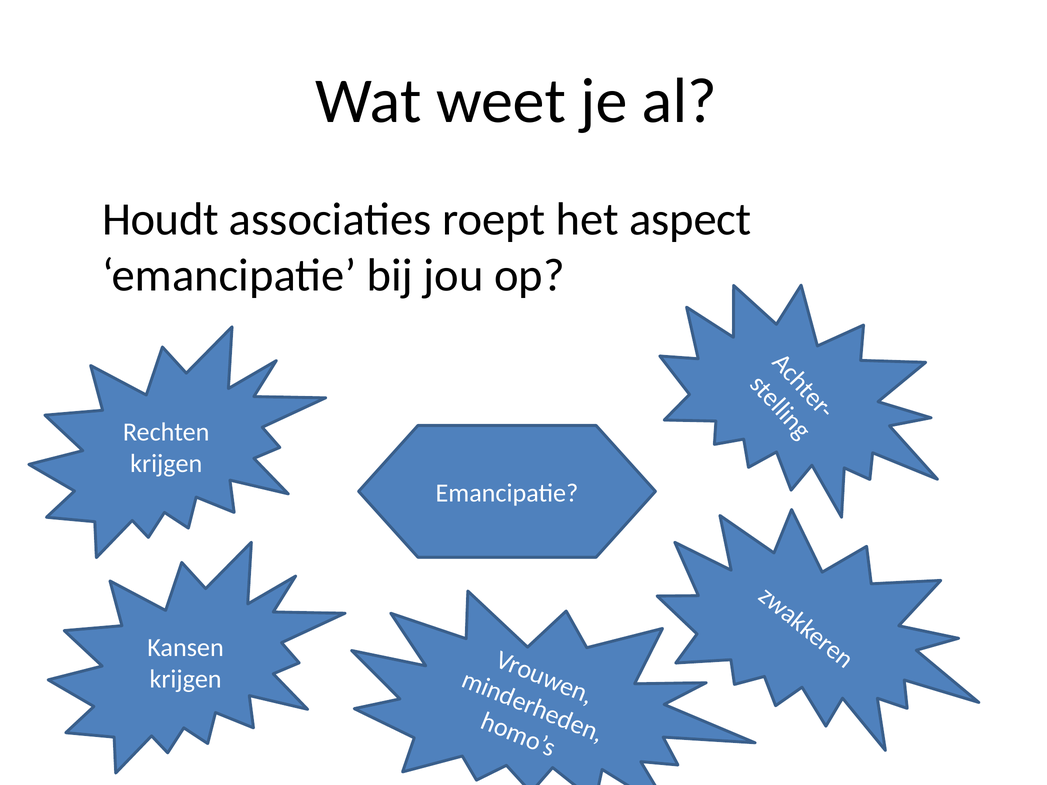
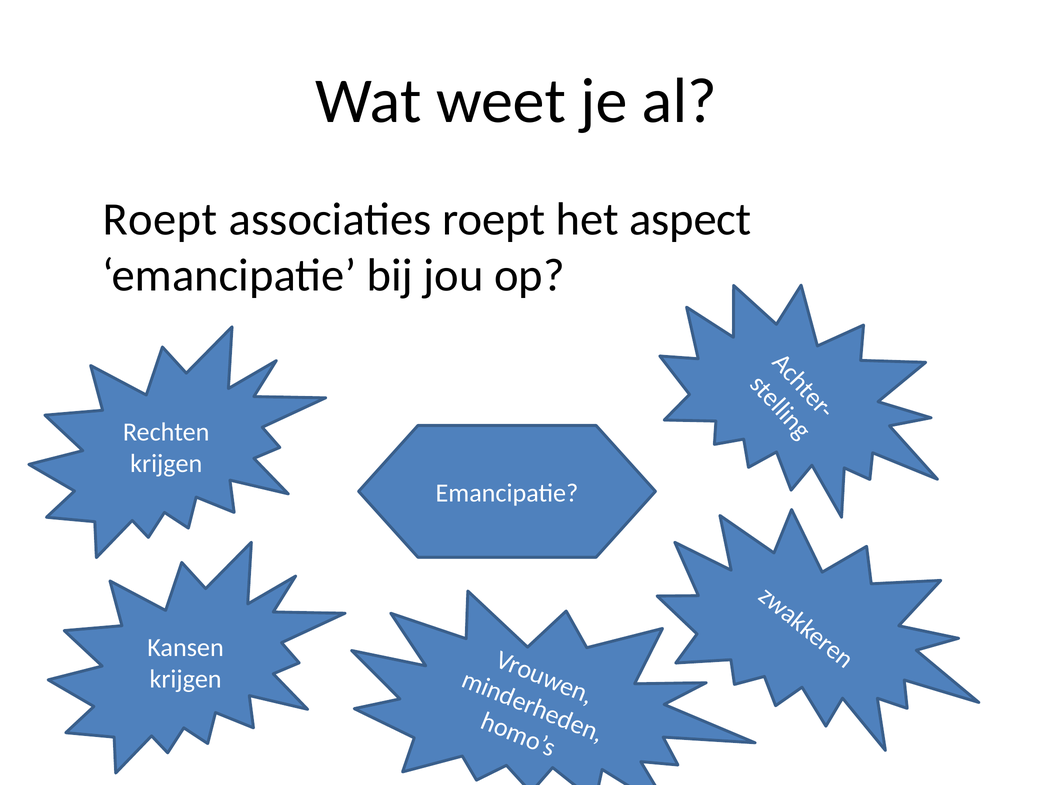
Houdt at (160, 220): Houdt -> Roept
